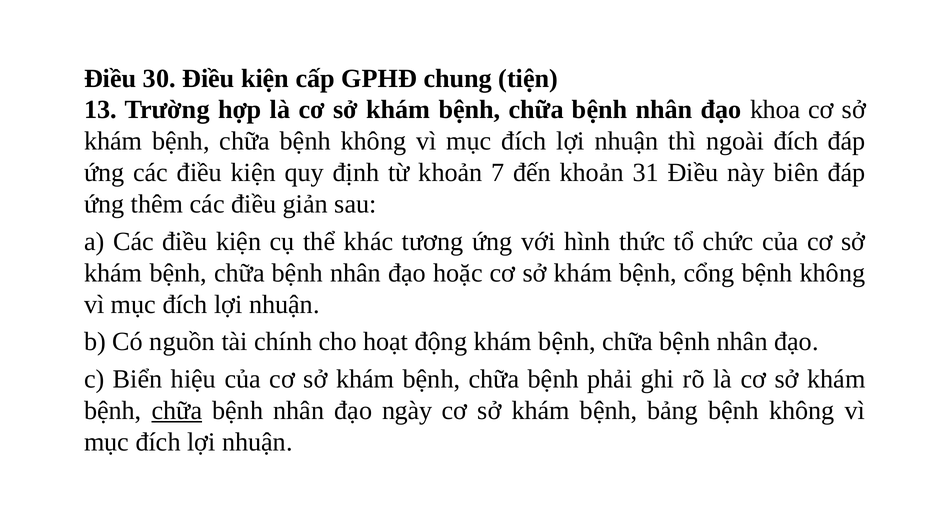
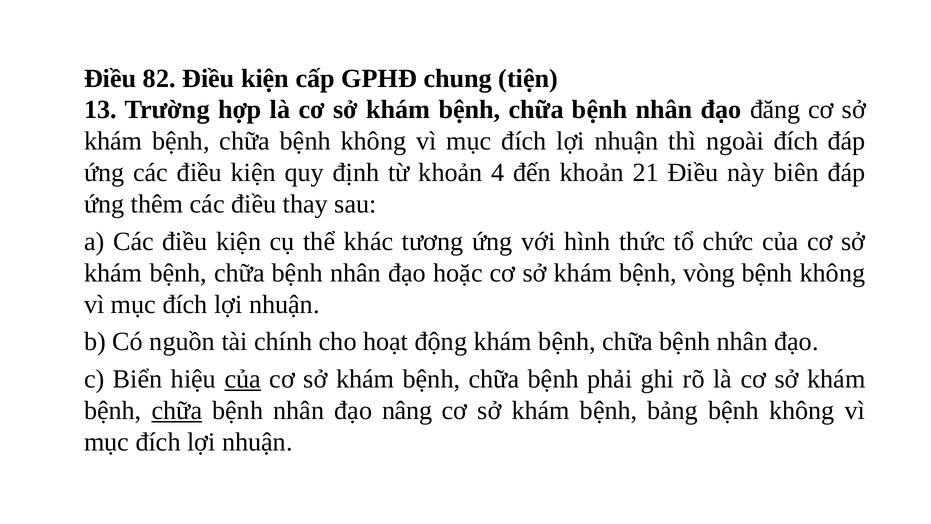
30: 30 -> 82
khoa: khoa -> đăng
7: 7 -> 4
31: 31 -> 21
giản: giản -> thay
cổng: cổng -> vòng
của at (243, 379) underline: none -> present
ngày: ngày -> nâng
